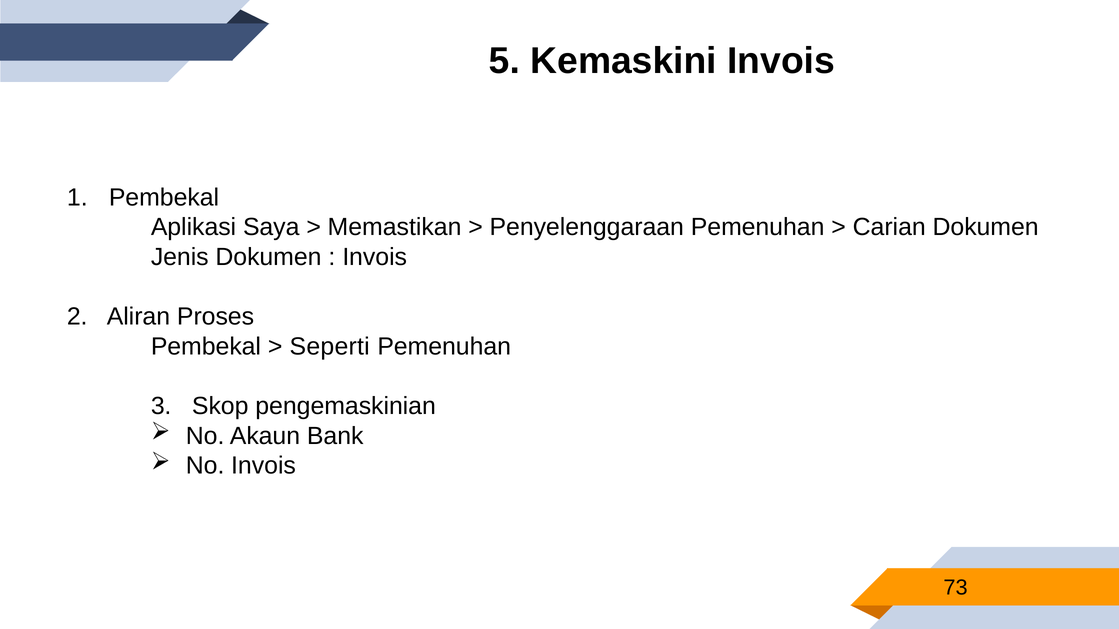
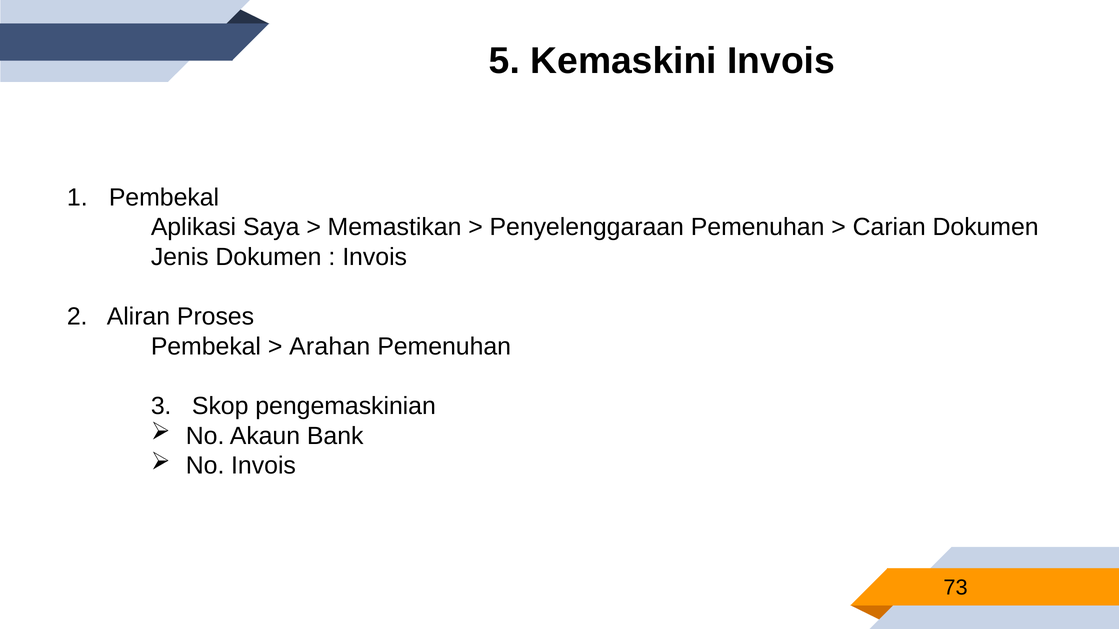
Seperti: Seperti -> Arahan
